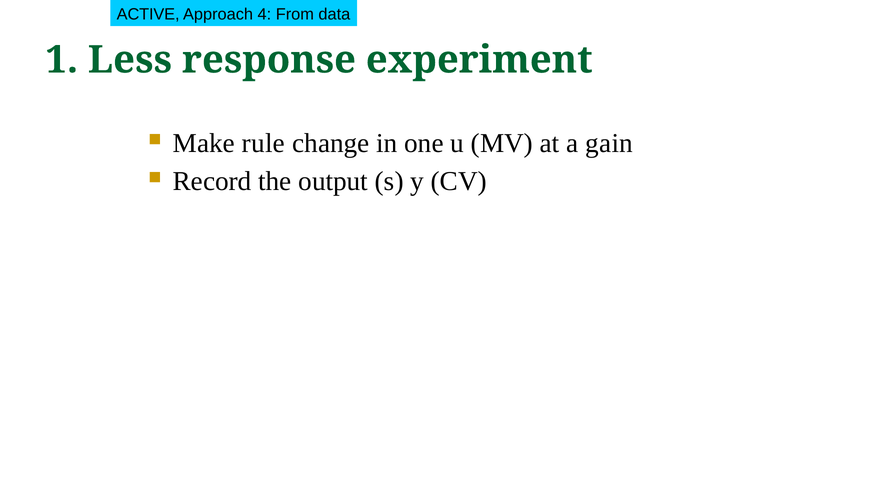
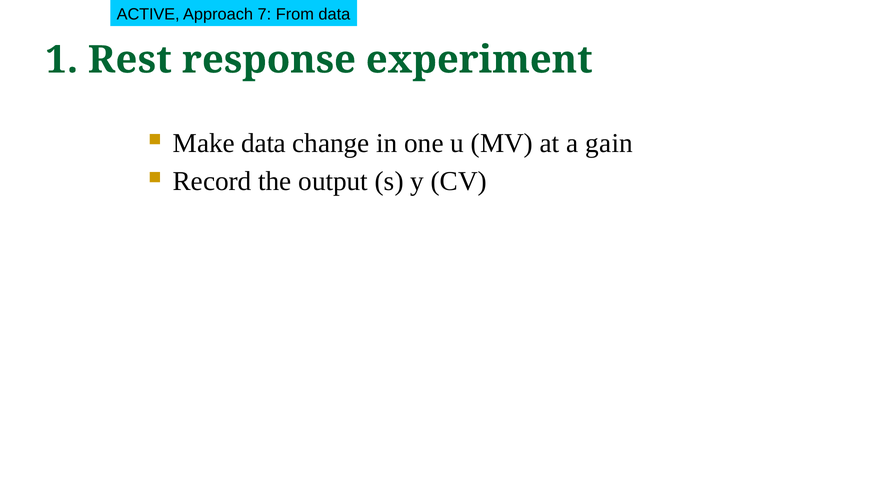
4: 4 -> 7
Less: Less -> Rest
Make rule: rule -> data
